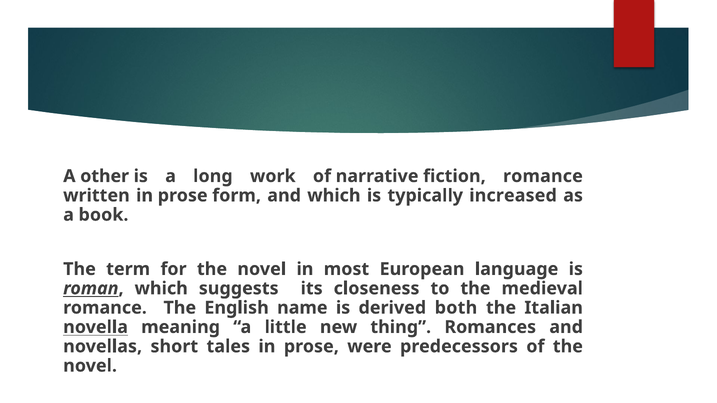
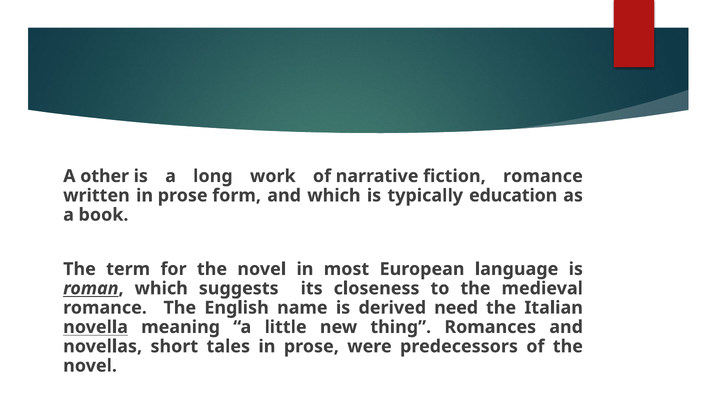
increased: increased -> education
both: both -> need
